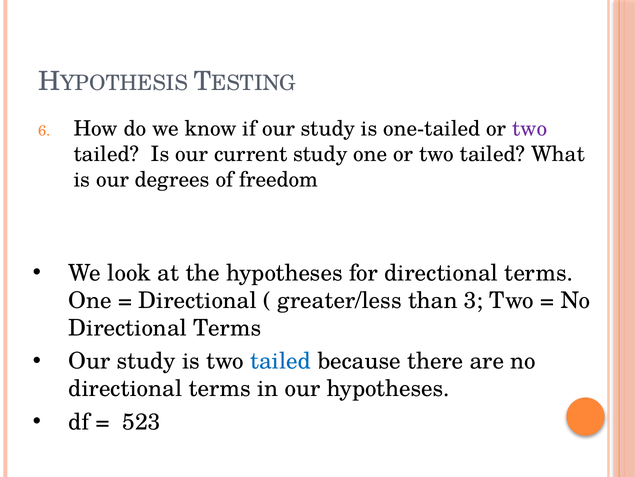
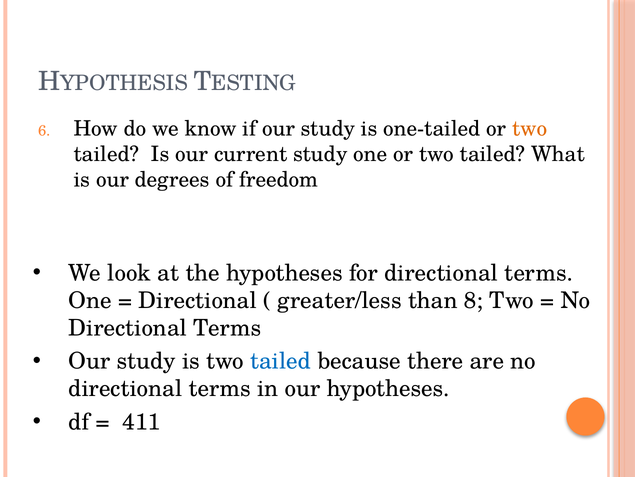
two at (530, 128) colour: purple -> orange
3: 3 -> 8
523: 523 -> 411
